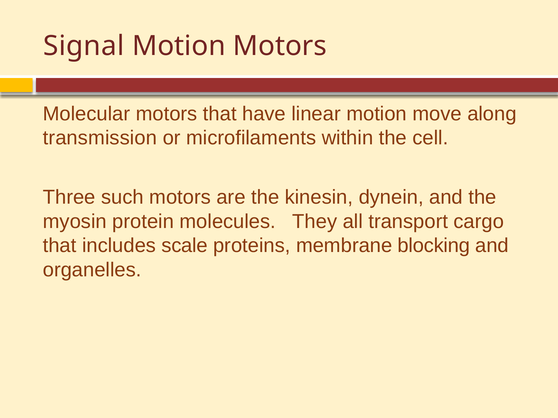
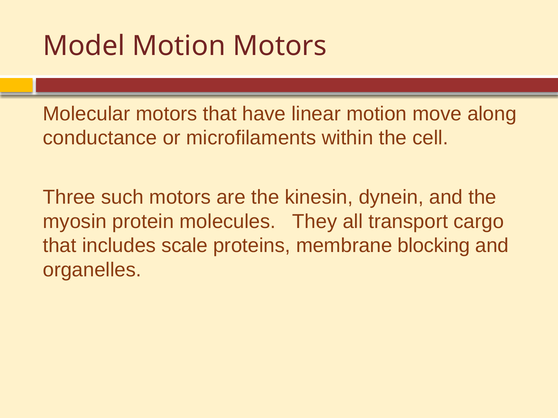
Signal: Signal -> Model
transmission: transmission -> conductance
